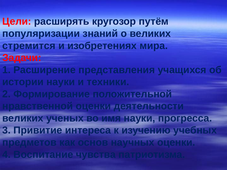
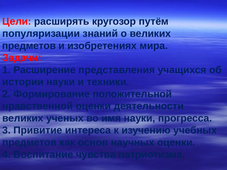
стремится at (29, 46): стремится -> предметов
